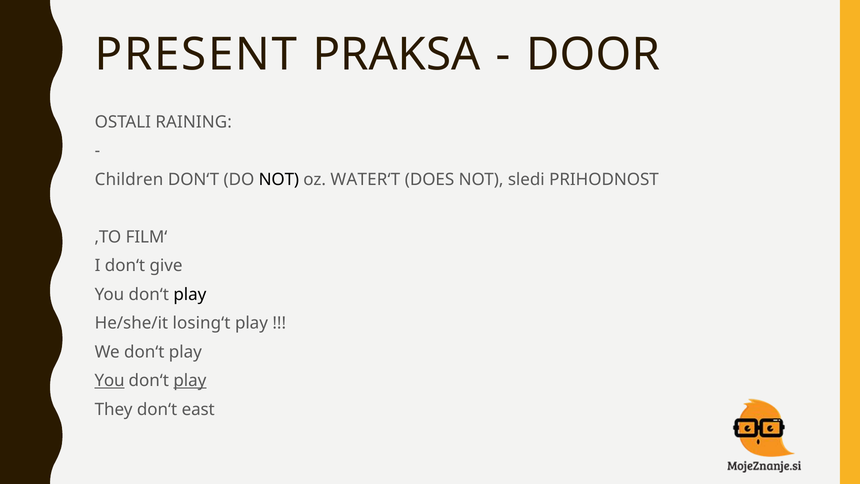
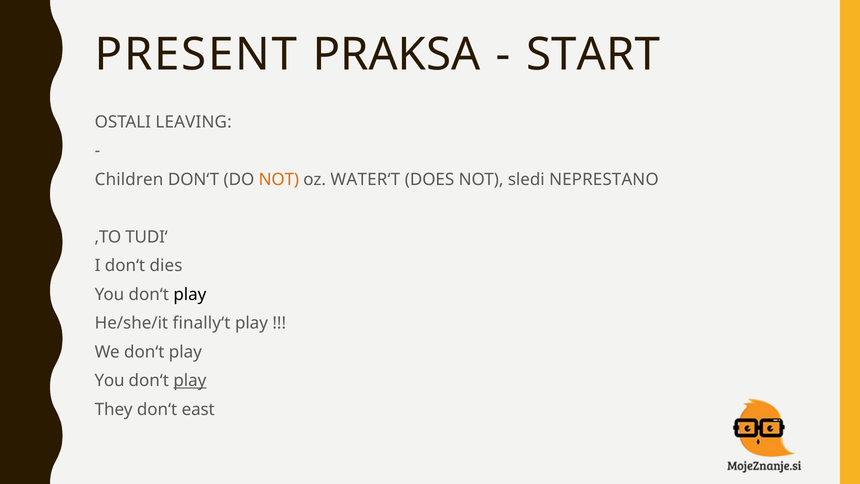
DOOR: DOOR -> START
RAINING: RAINING -> LEAVING
NOT at (279, 180) colour: black -> orange
PRIHODNOST: PRIHODNOST -> NEPRESTANO
FILM‘: FILM‘ -> TUDI‘
give: give -> dies
losing‘t: losing‘t -> finally‘t
You at (110, 381) underline: present -> none
